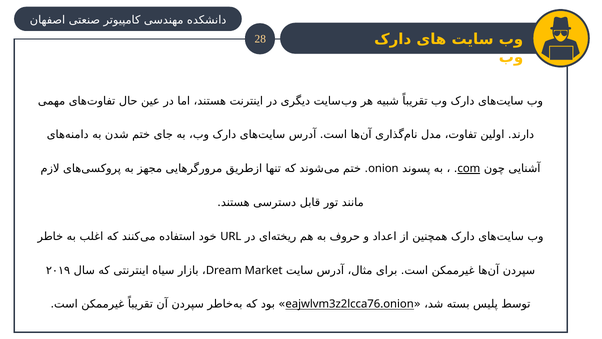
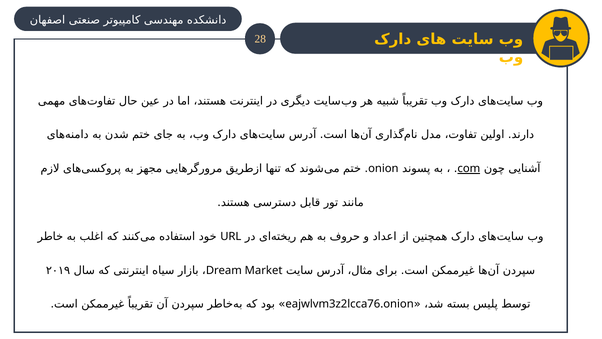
eajwlvm3z2lcca76.onion underline: present -> none
